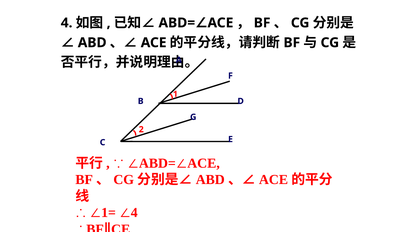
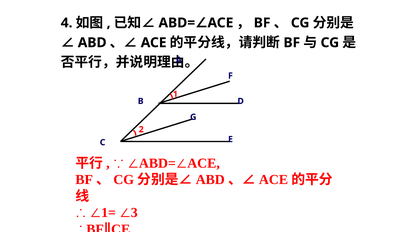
4 at (134, 213): 4 -> 3
